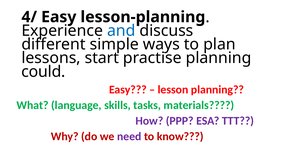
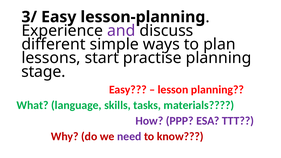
4/: 4/ -> 3/
and colour: blue -> purple
could: could -> stage
